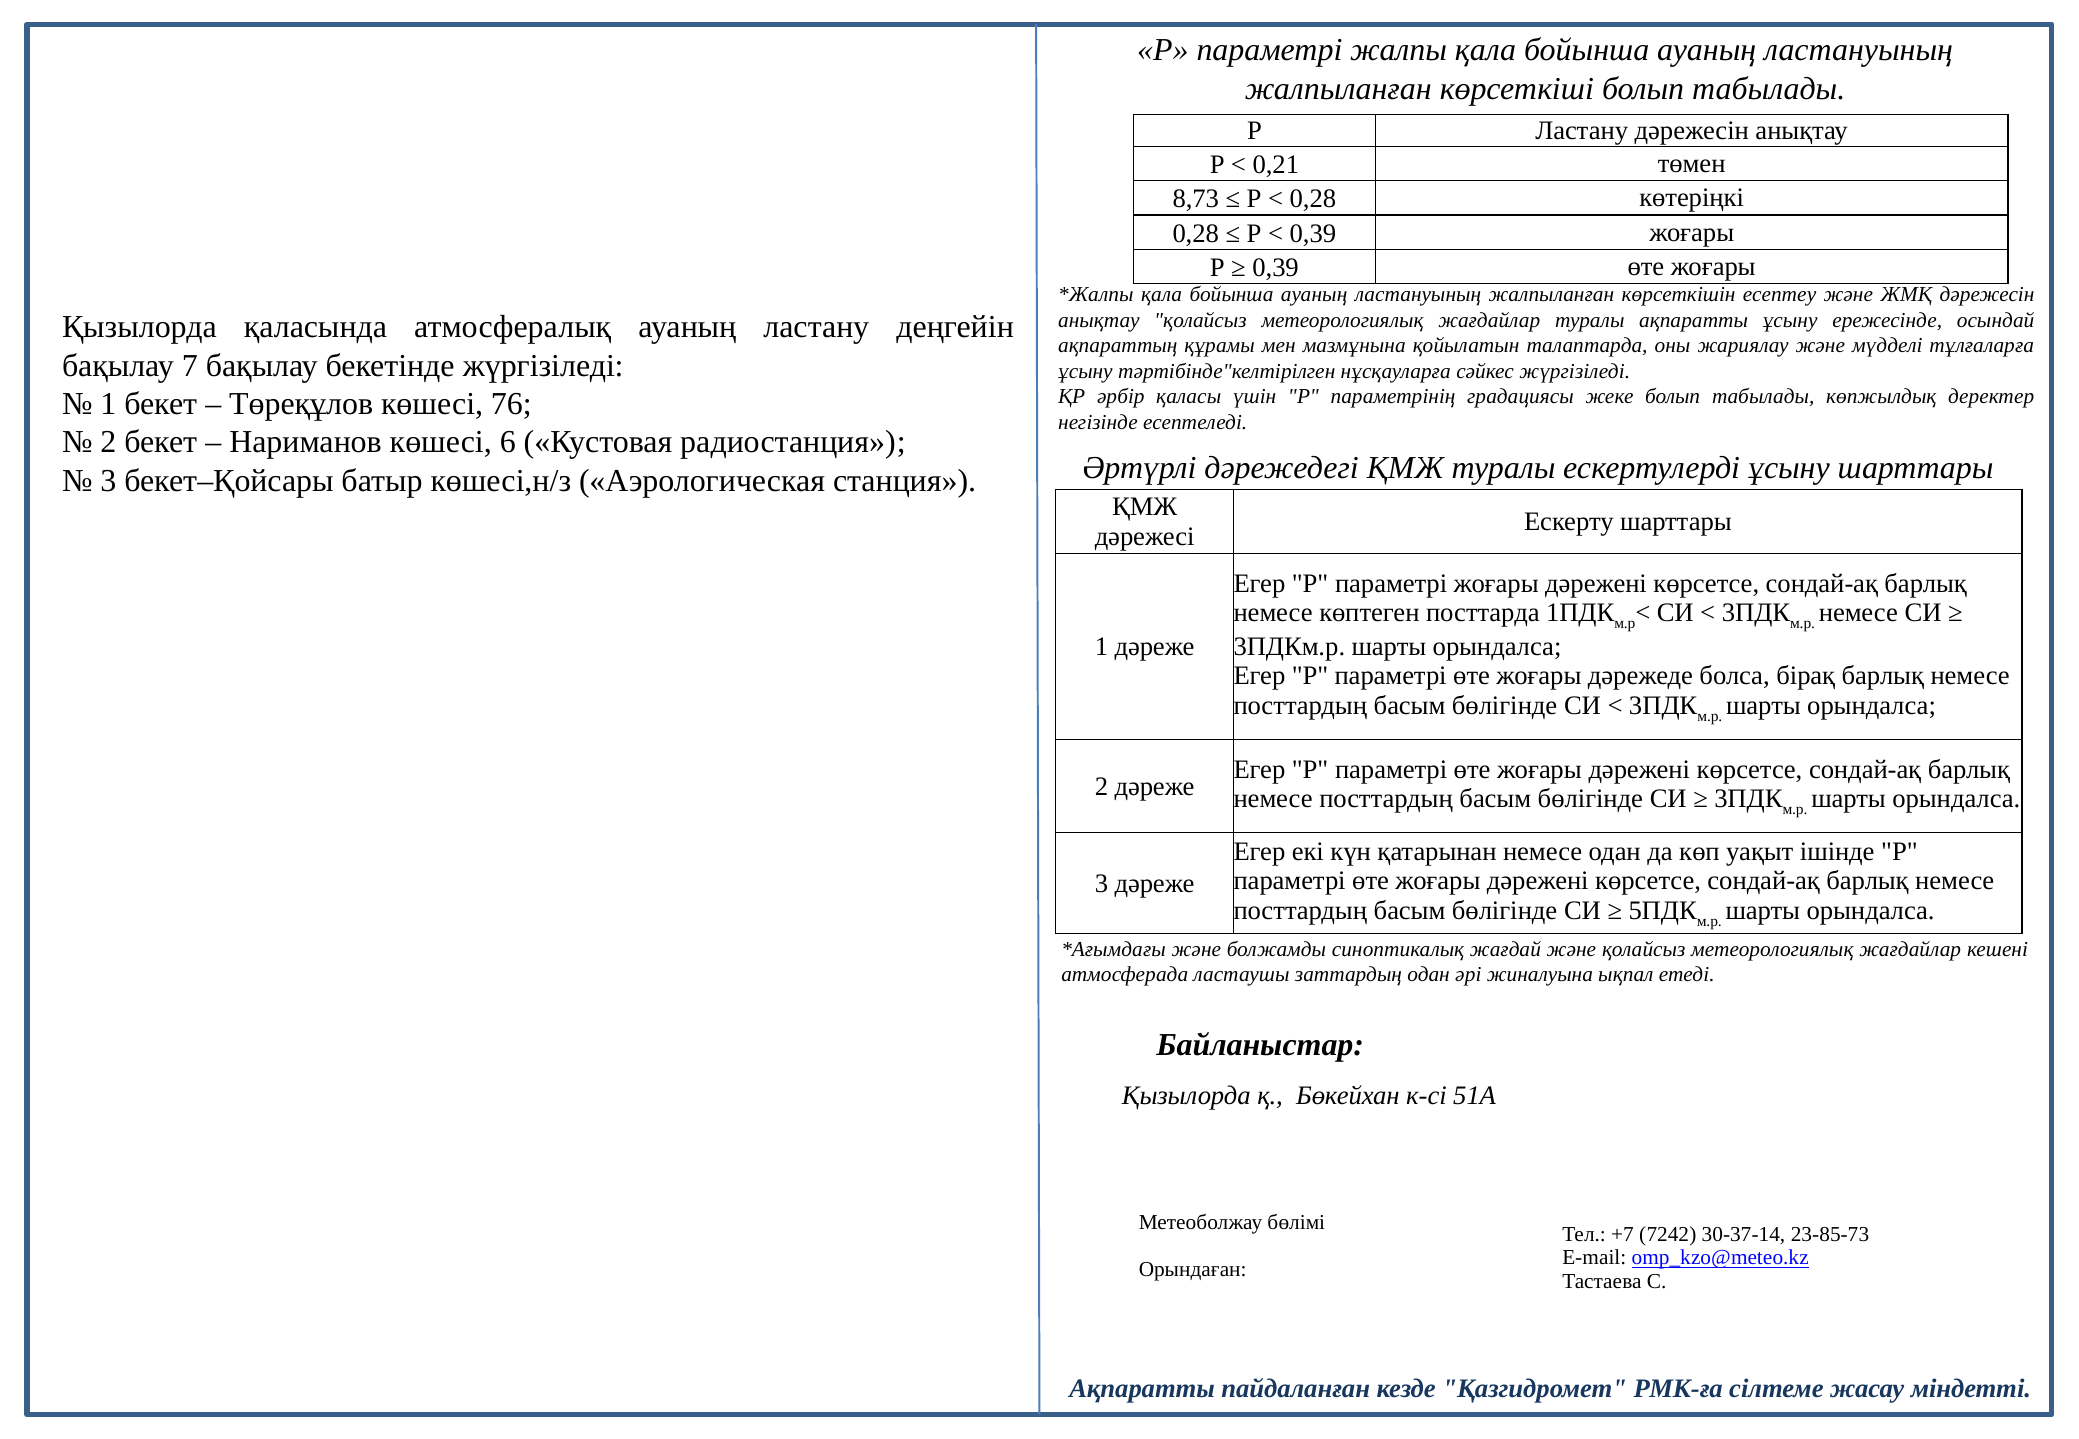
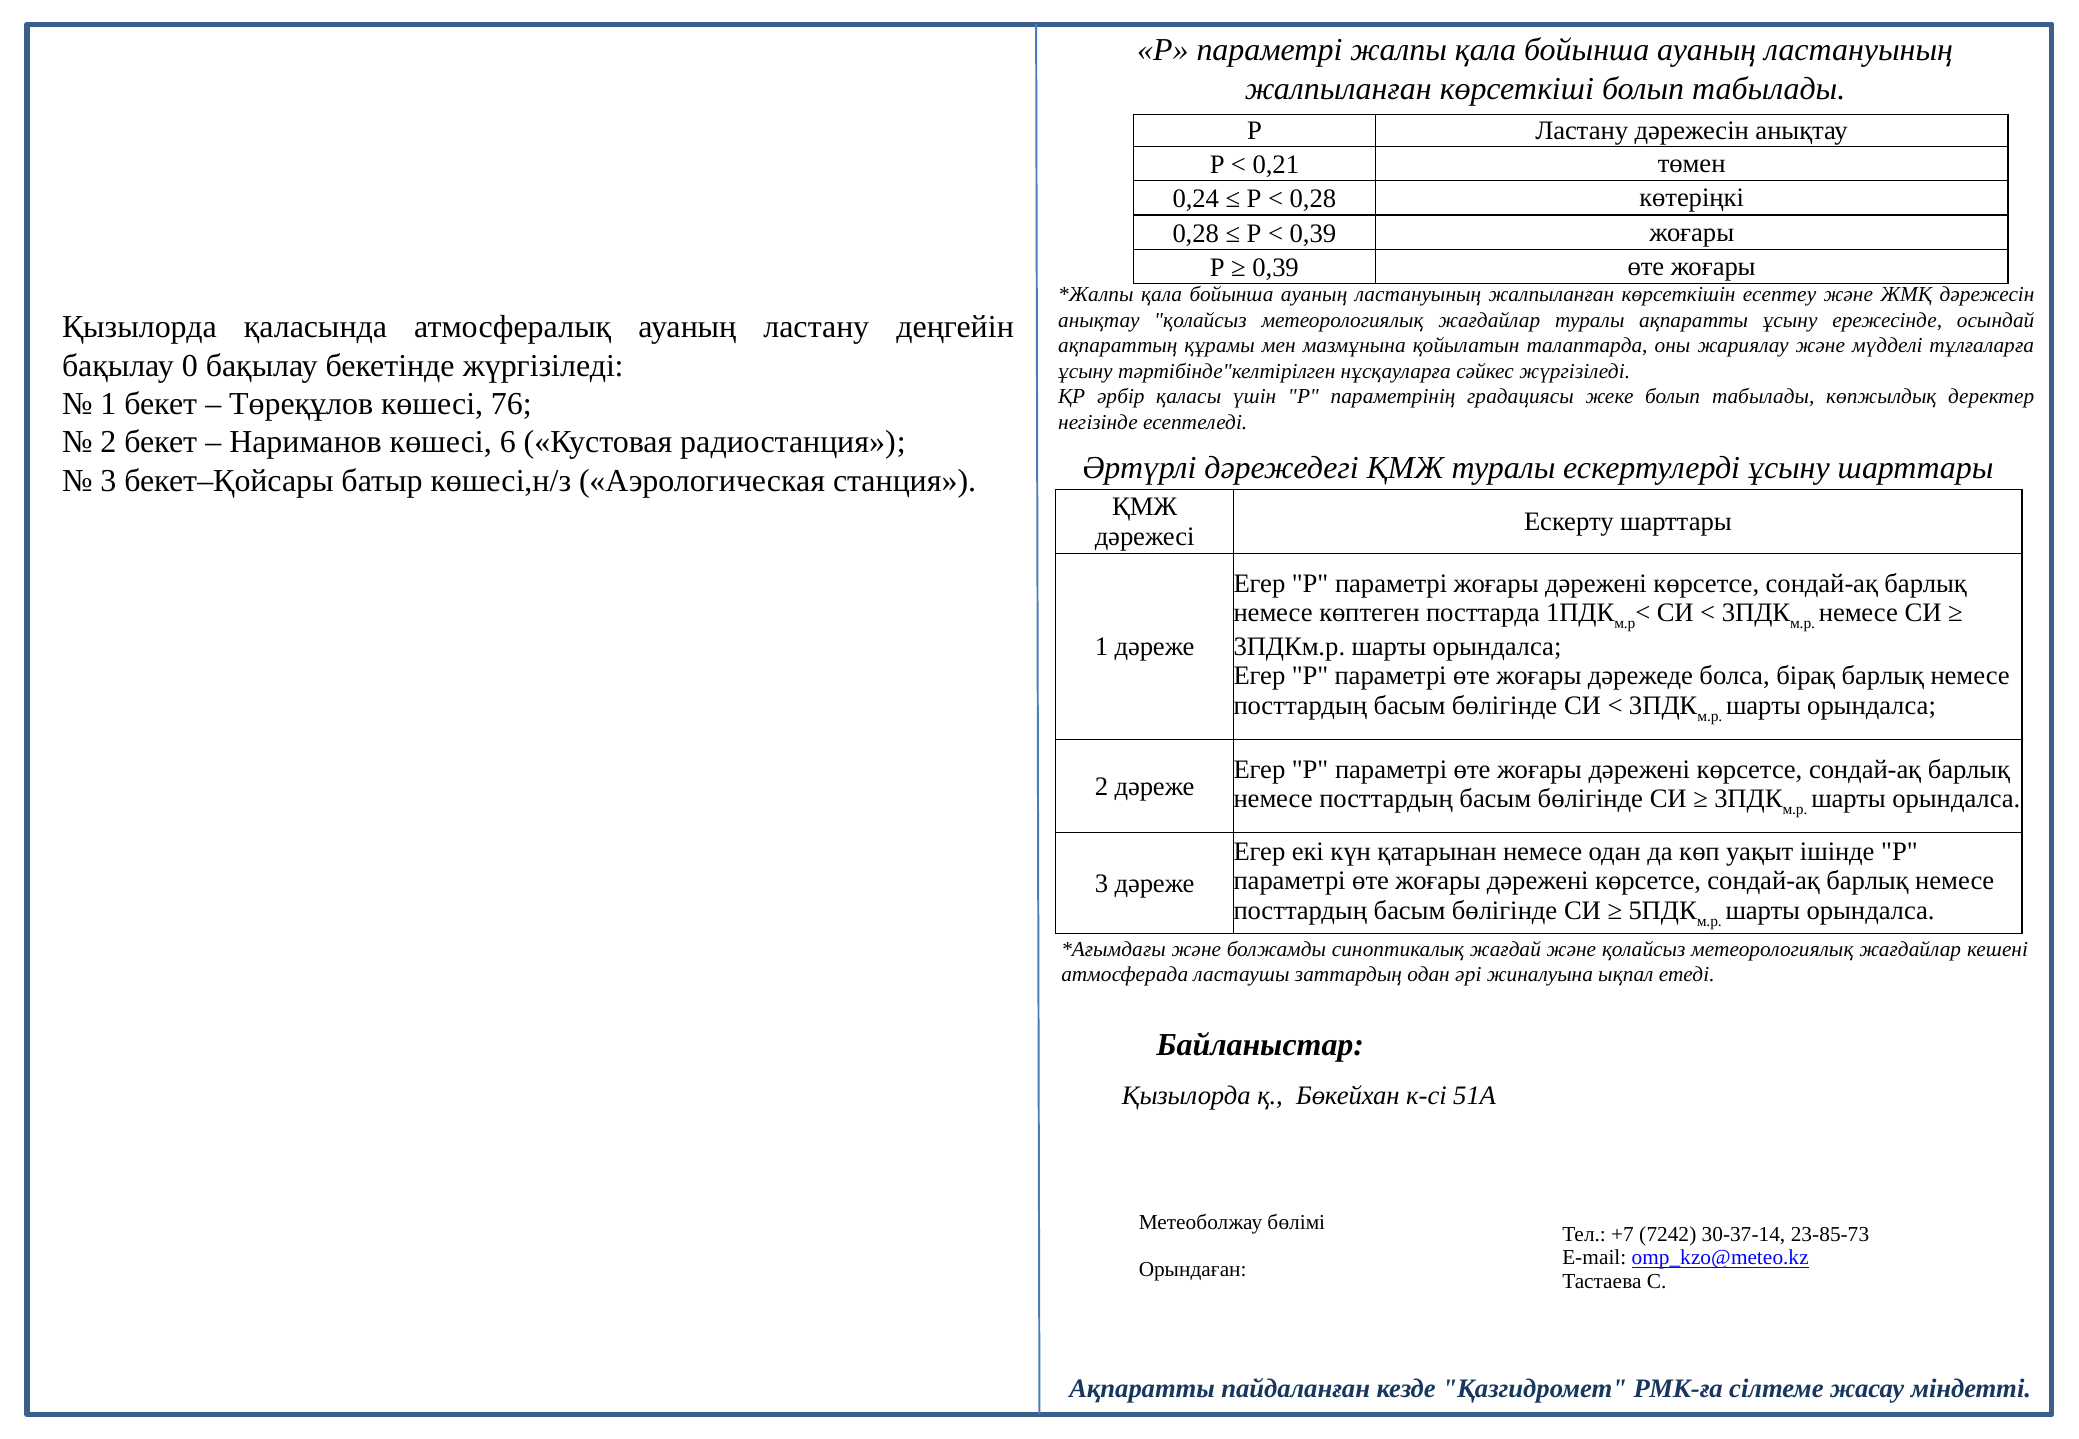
8,73: 8,73 -> 0,24
7: 7 -> 0
